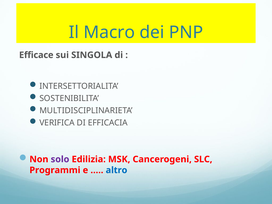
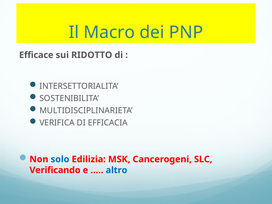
SINGOLA: SINGOLA -> RIDOTTO
solo colour: purple -> blue
Programmi: Programmi -> Verificando
